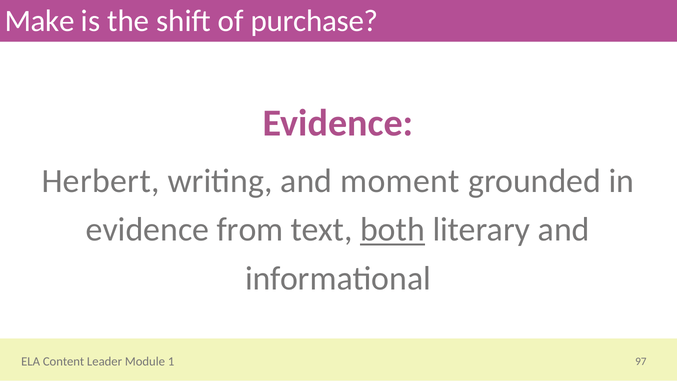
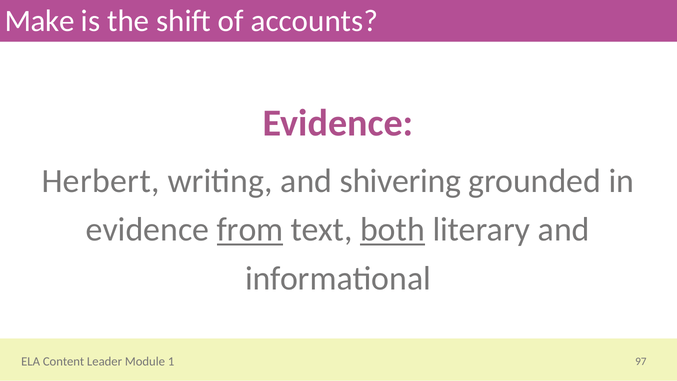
purchase: purchase -> accounts
moment: moment -> shivering
from underline: none -> present
